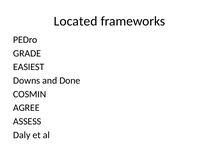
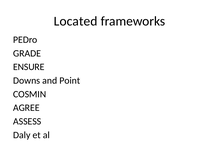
EASIEST: EASIEST -> ENSURE
Done: Done -> Point
